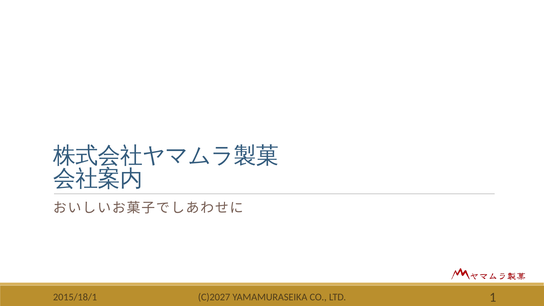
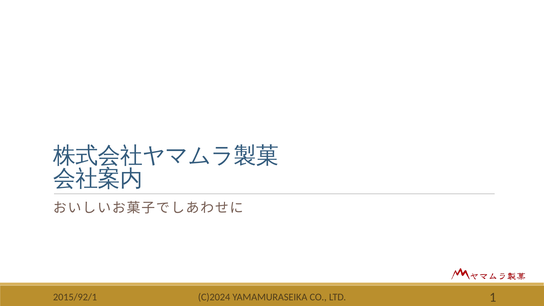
C)2027: C)2027 -> C)2024
2015/18/1: 2015/18/1 -> 2015/92/1
